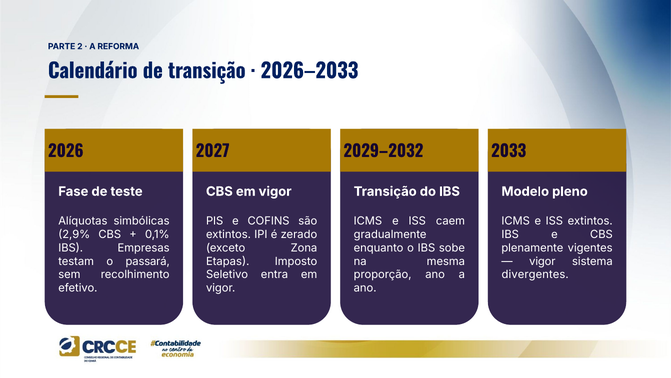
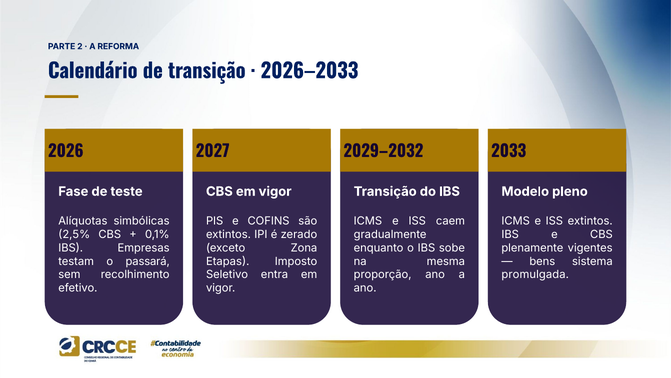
2,9%: 2,9% -> 2,5%
vigor at (542, 261): vigor -> bens
divergentes: divergentes -> promulgada
